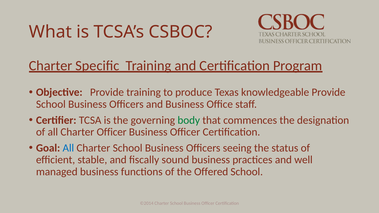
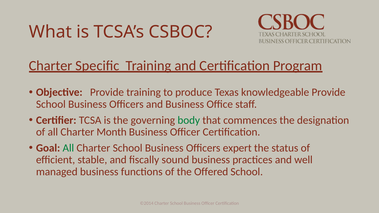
Charter Officer: Officer -> Month
All at (68, 148) colour: blue -> green
seeing: seeing -> expert
